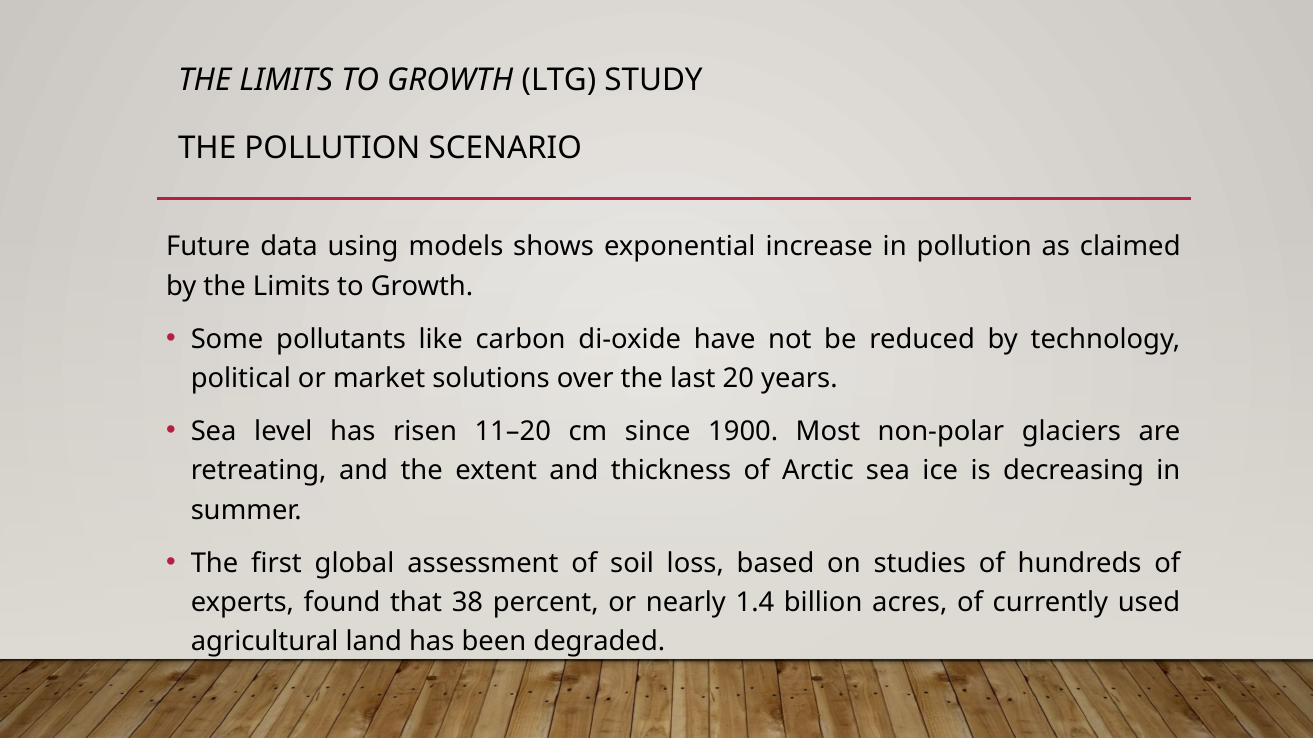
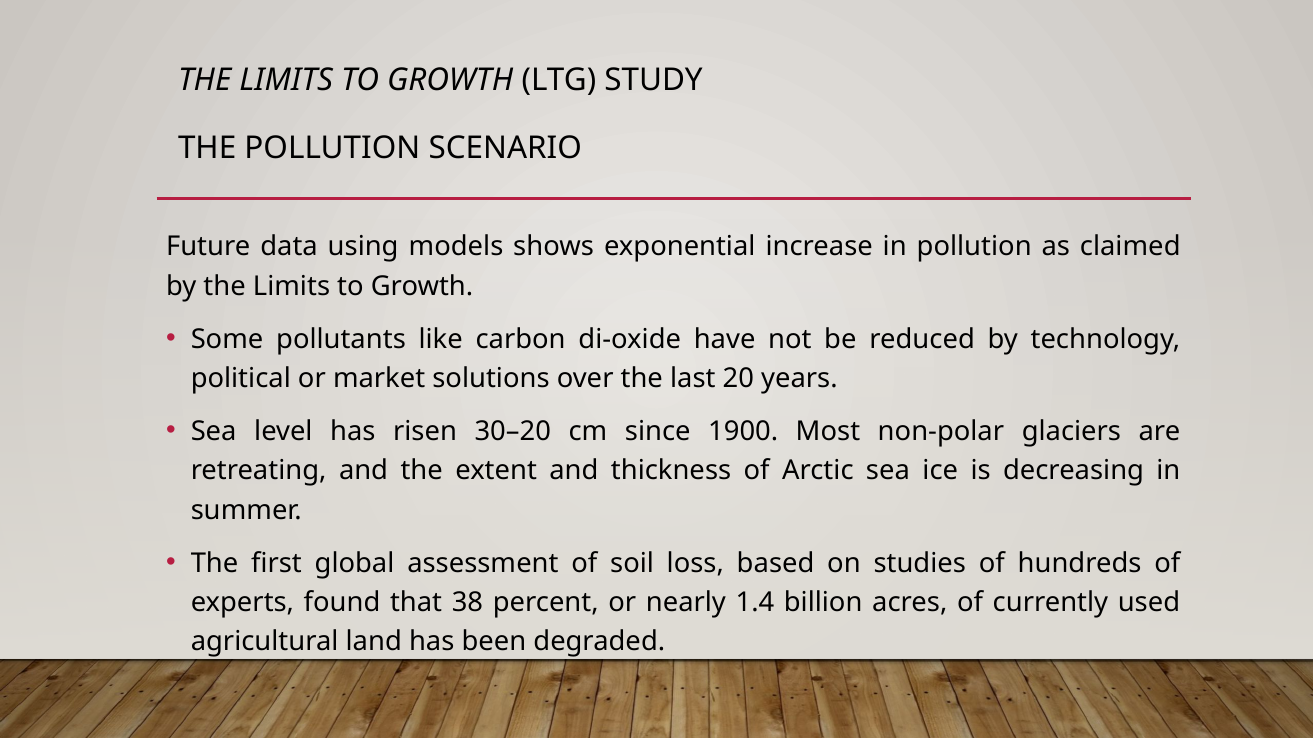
11–20: 11–20 -> 30–20
